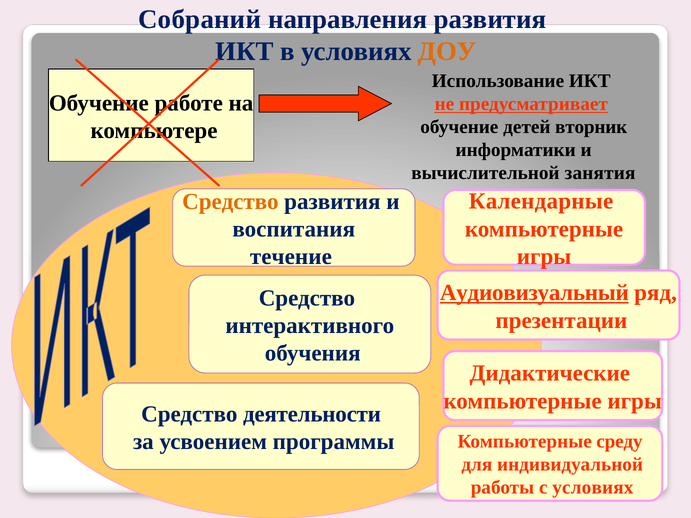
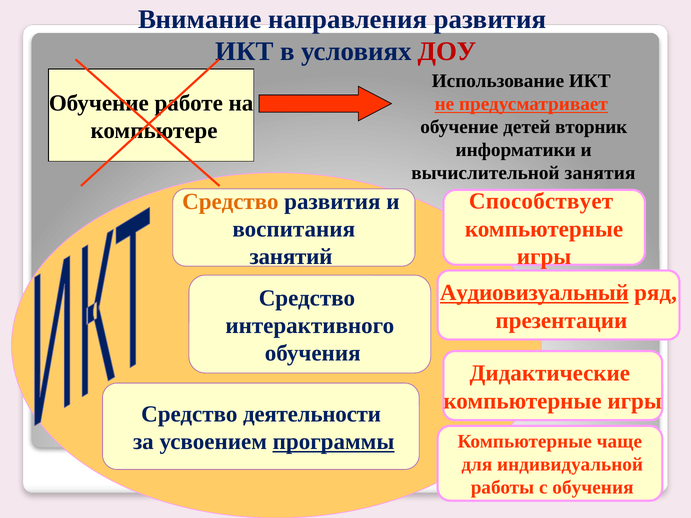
Собраний: Собраний -> Внимание
ДОУ colour: orange -> red
Календарные: Календарные -> Способствует
течение: течение -> занятий
программы underline: none -> present
среду: среду -> чаще
с условиях: условиях -> обучения
